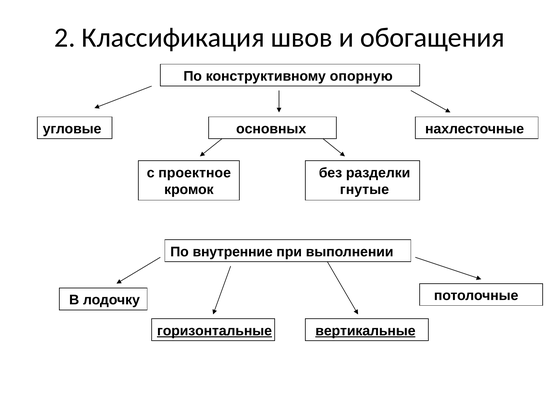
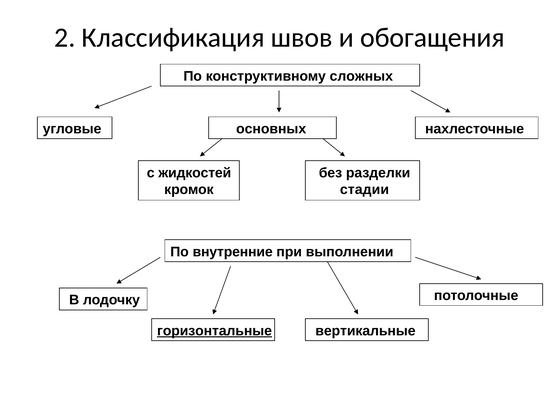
опорную: опорную -> сложных
проектное: проектное -> жидкостей
гнутые: гнутые -> стадии
вертикальные underline: present -> none
